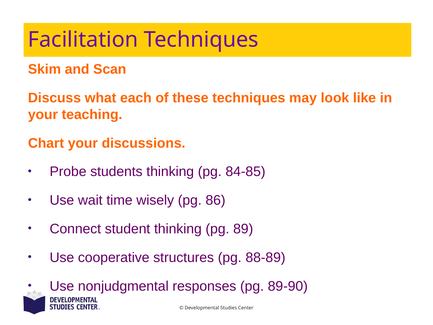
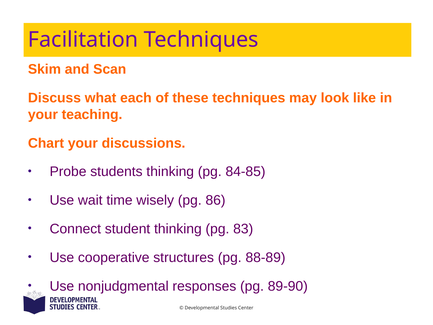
89: 89 -> 83
